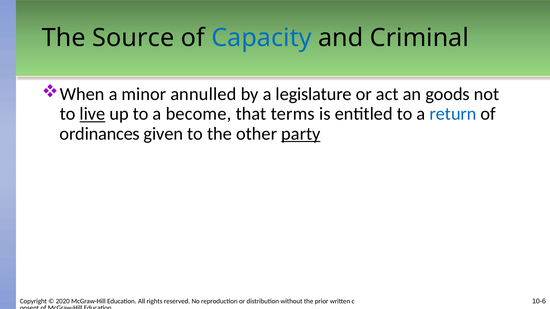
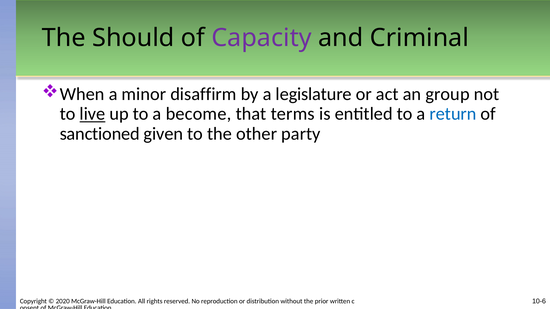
Source: Source -> Should
Capacity colour: blue -> purple
annulled: annulled -> disaffirm
goods: goods -> group
ordinances: ordinances -> sanctioned
party underline: present -> none
